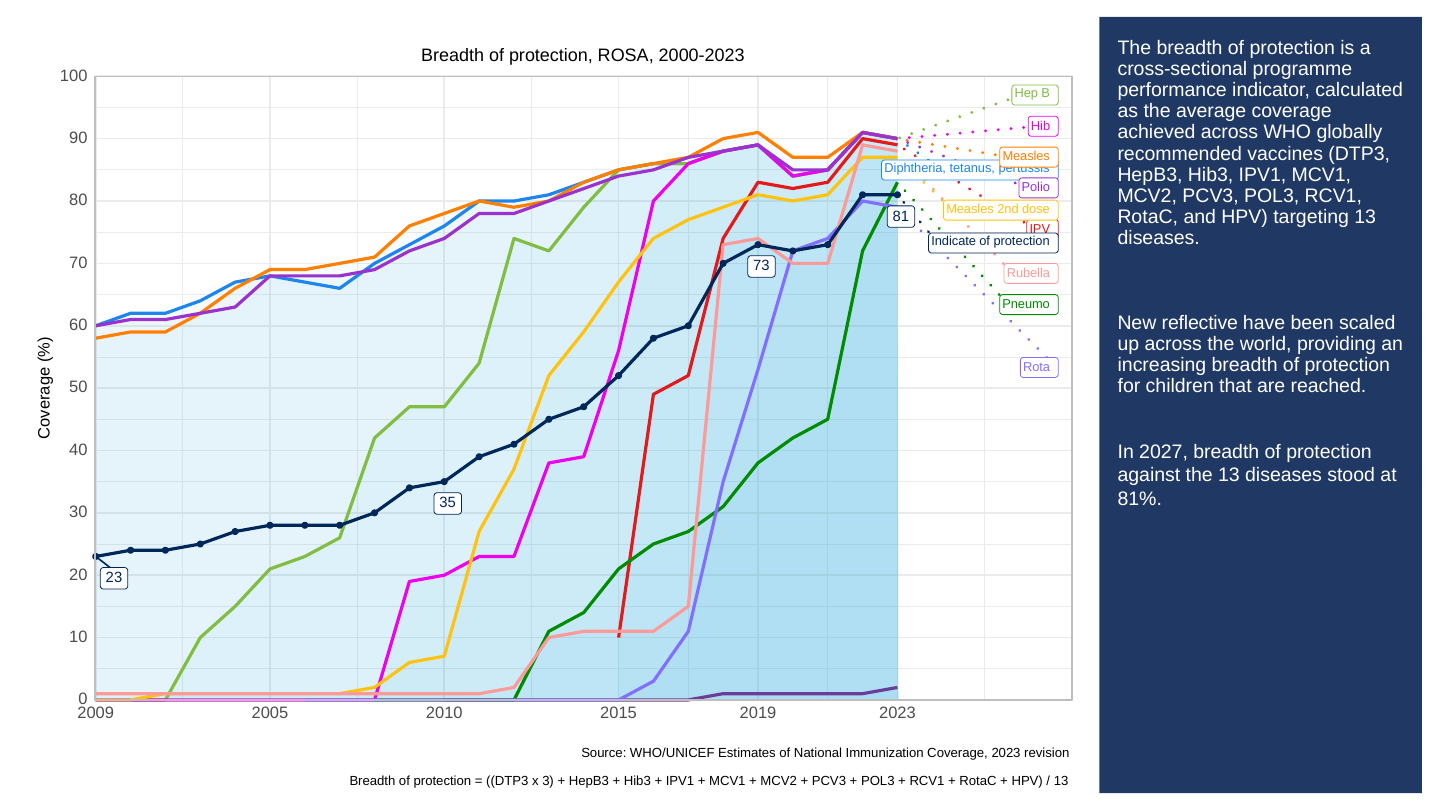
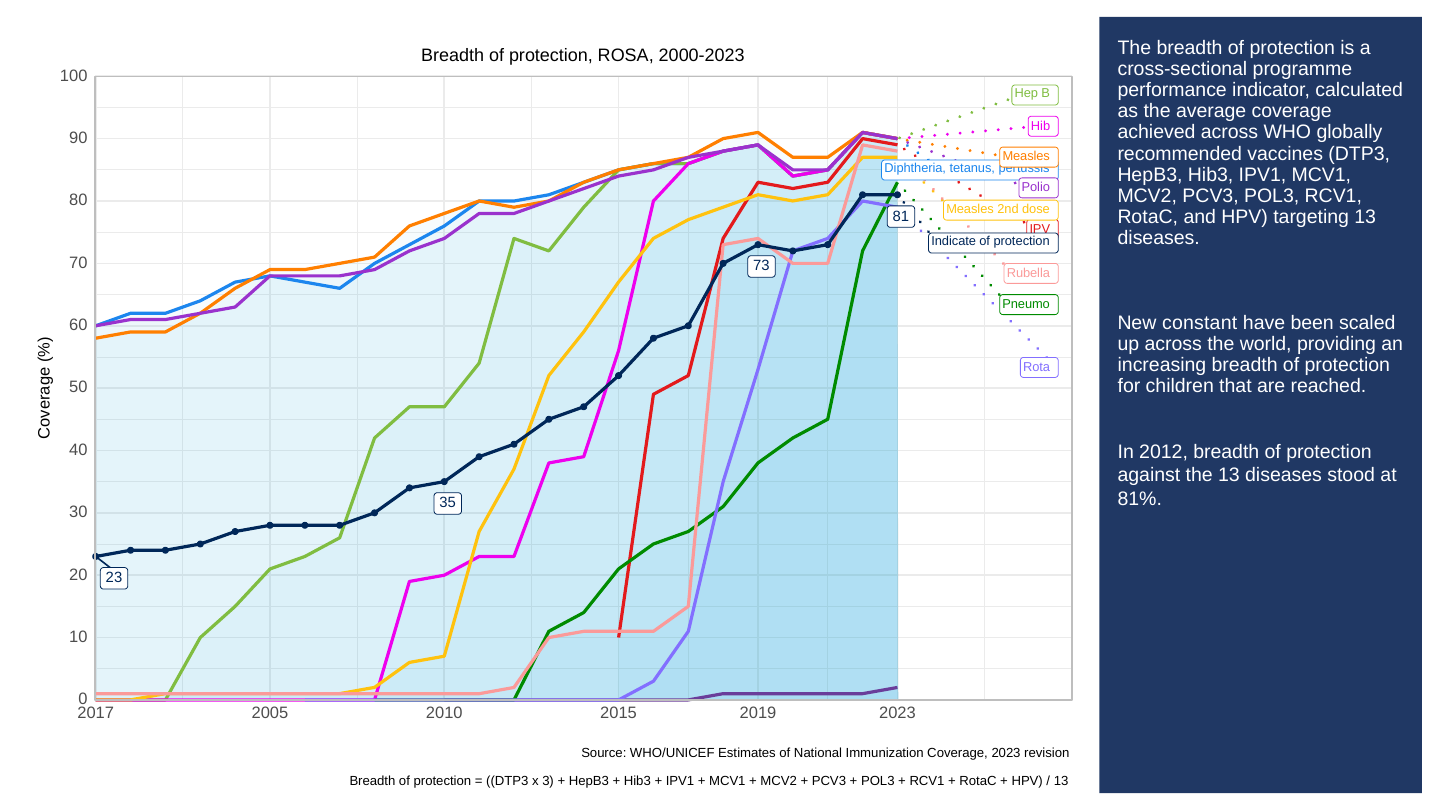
reflective: reflective -> constant
2027: 2027 -> 2012
2009: 2009 -> 2017
